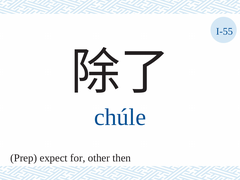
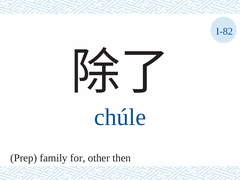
I-55: I-55 -> I-82
expect: expect -> family
